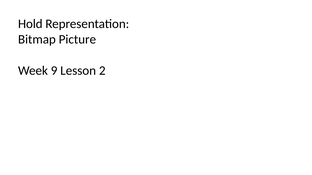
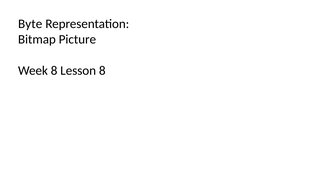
Hold: Hold -> Byte
Week 9: 9 -> 8
Lesson 2: 2 -> 8
